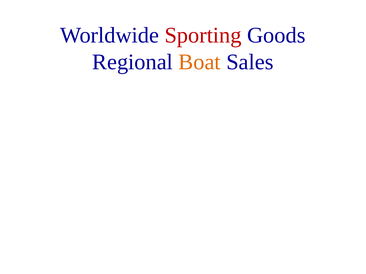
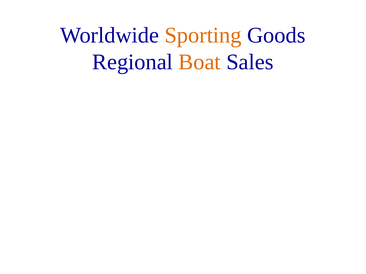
Sporting colour: red -> orange
